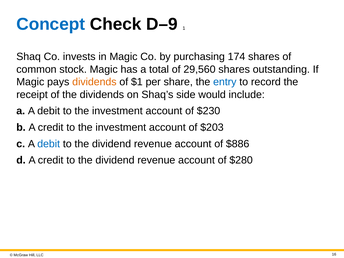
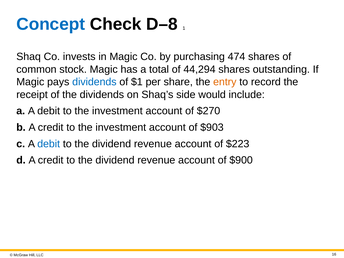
D–9: D–9 -> D–8
174: 174 -> 474
29,560: 29,560 -> 44,294
dividends at (94, 82) colour: orange -> blue
entry colour: blue -> orange
$230: $230 -> $270
$203: $203 -> $903
$886: $886 -> $223
$280: $280 -> $900
